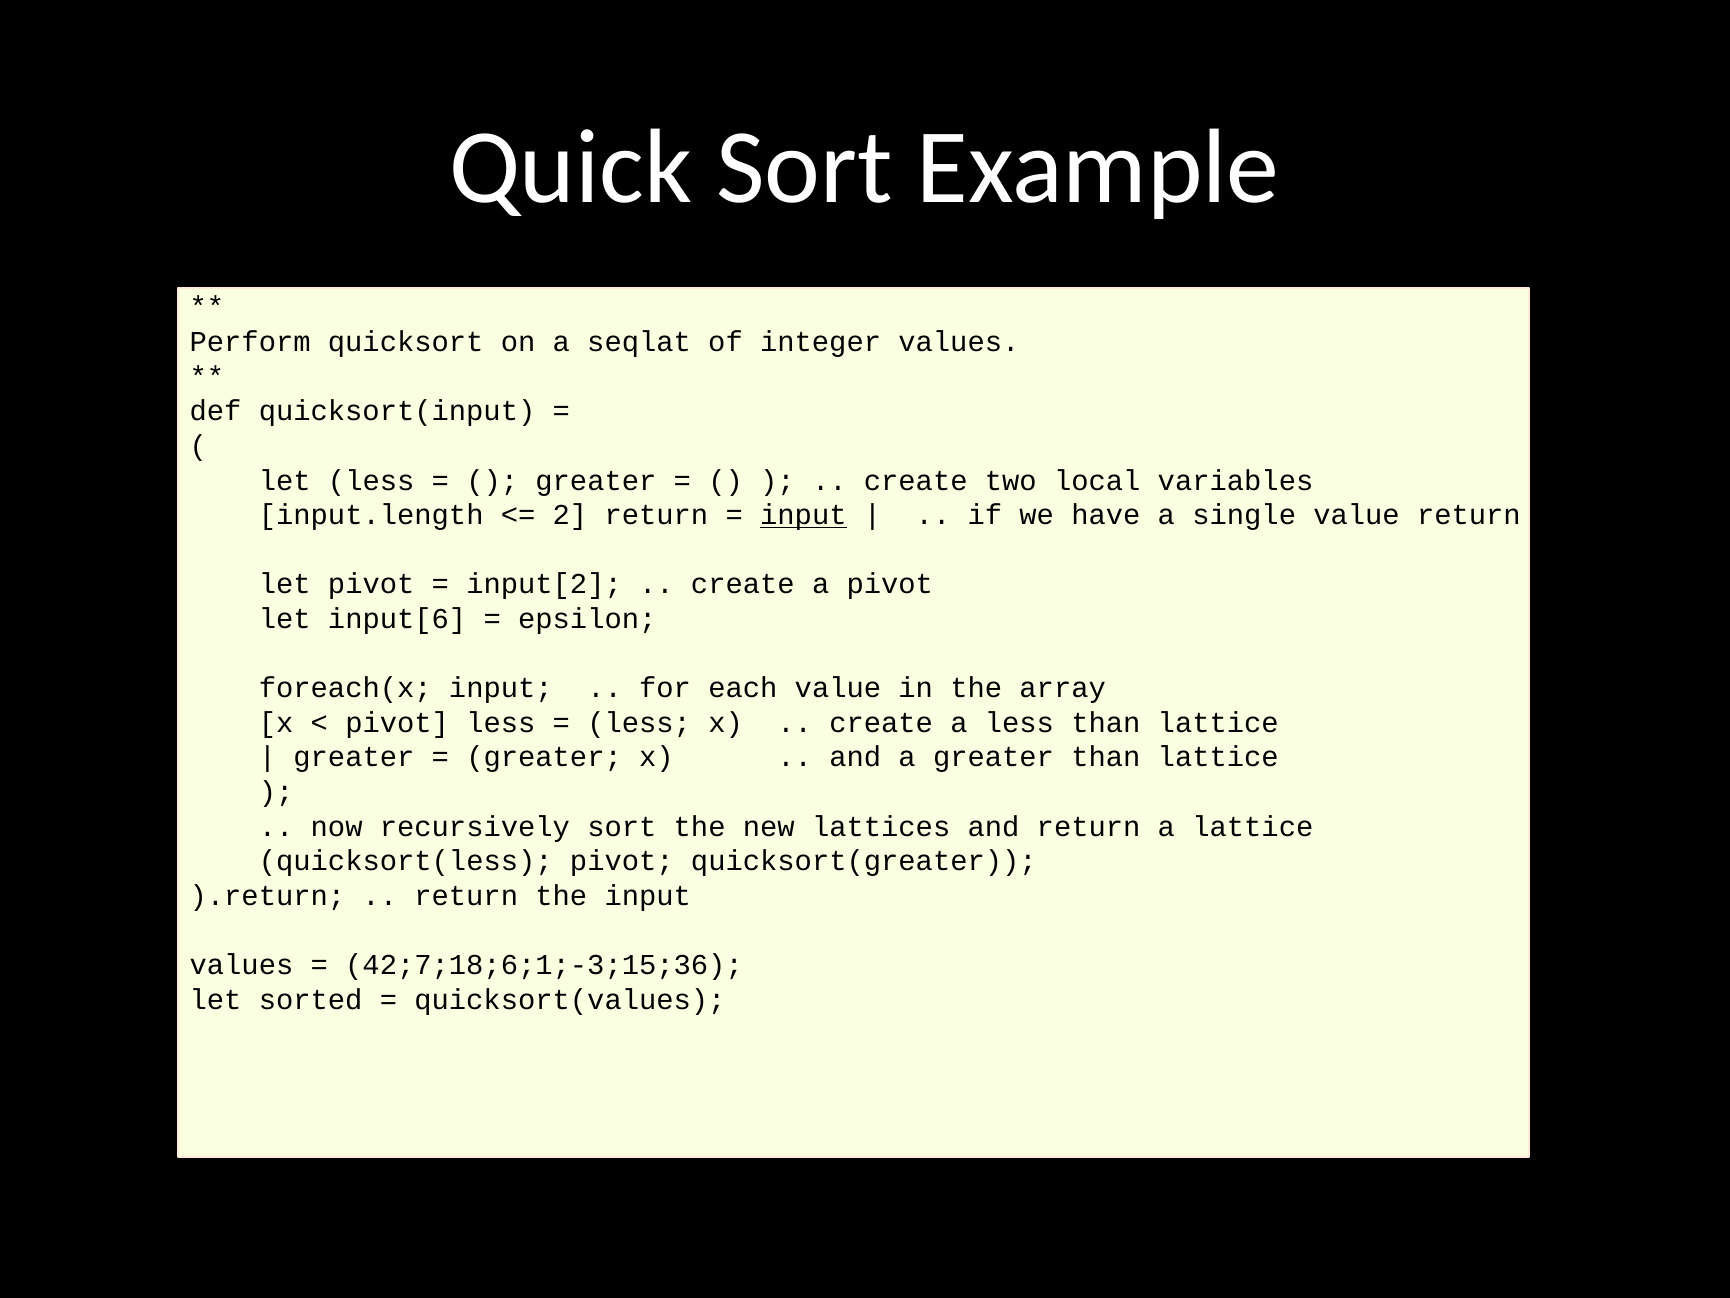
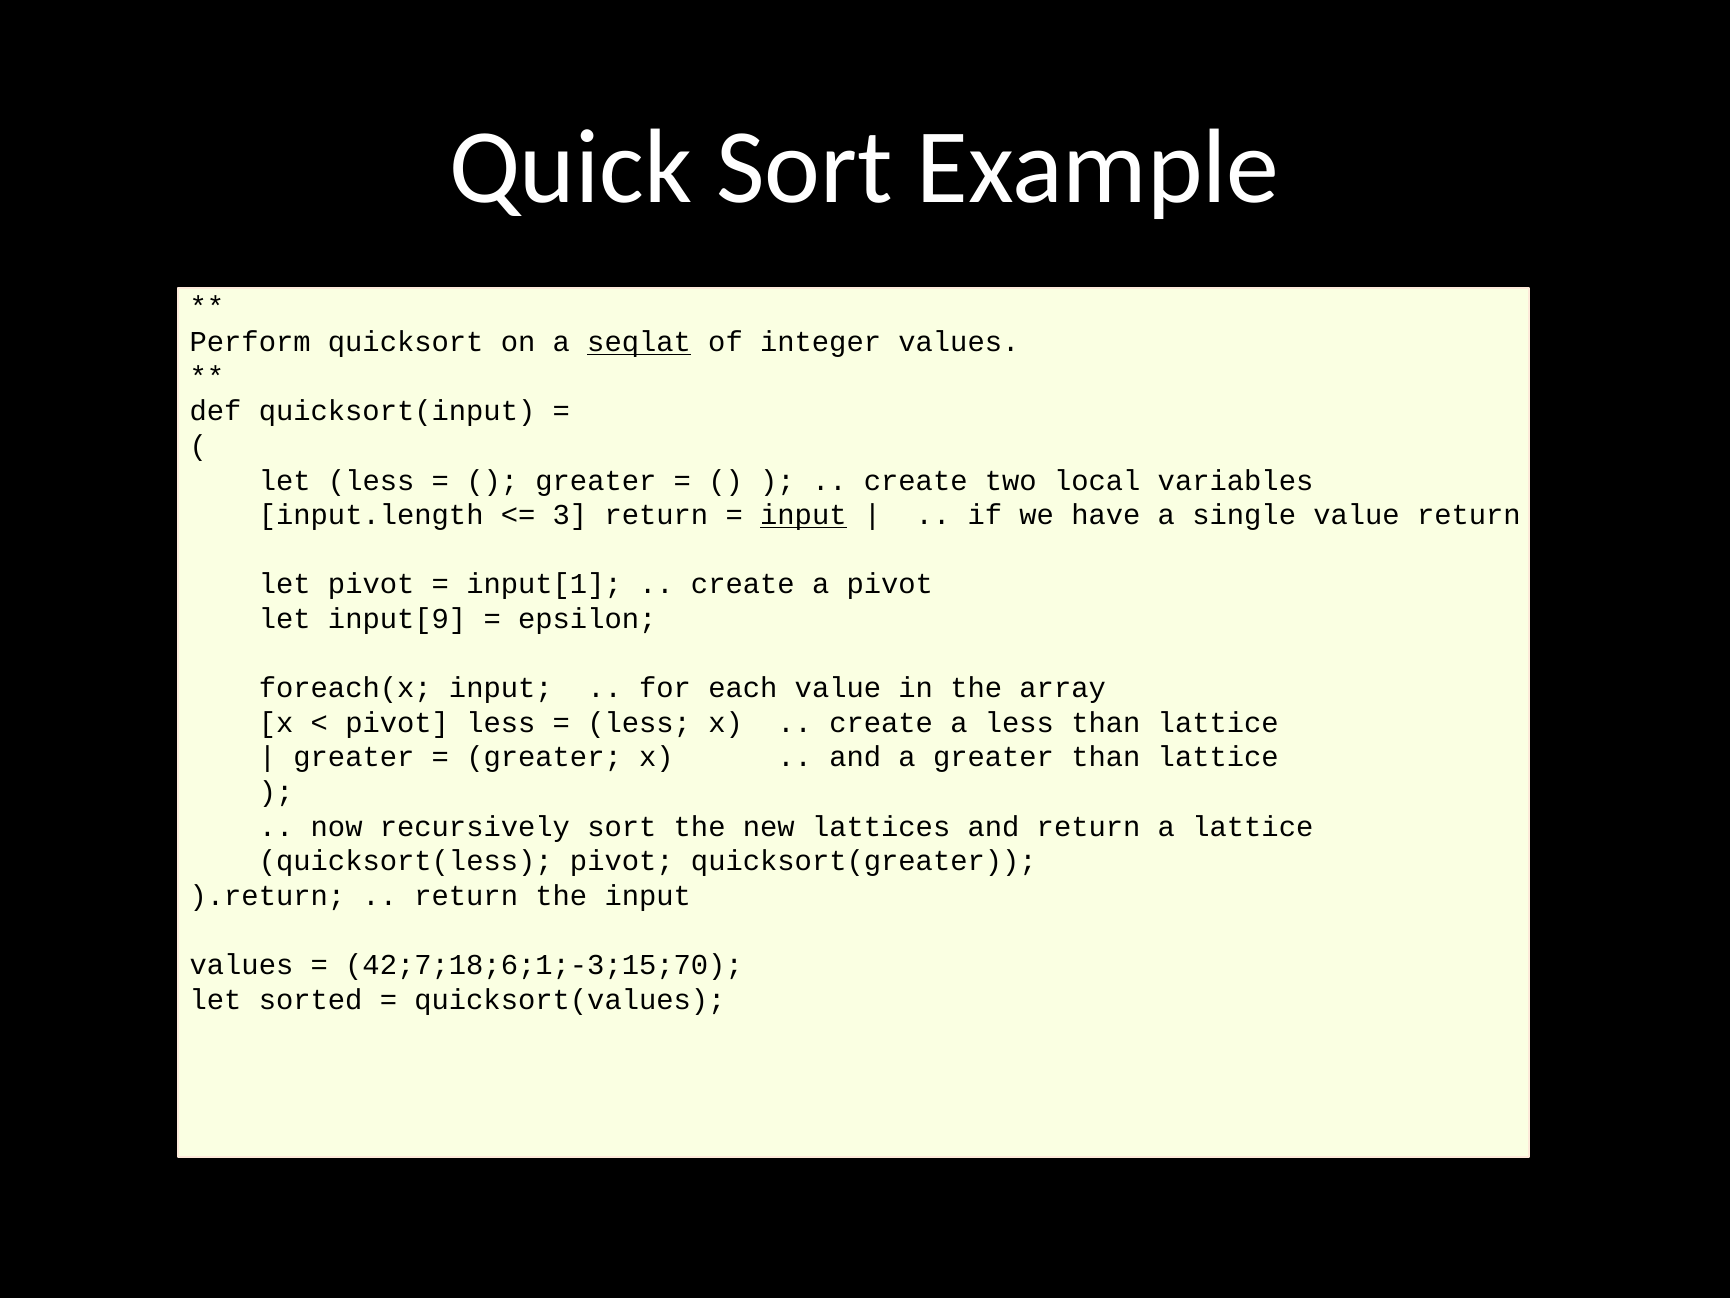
seqlat underline: none -> present
2: 2 -> 3
input[2: input[2 -> input[1
input[6: input[6 -> input[9
42;7;18;6;1;-3;15;36: 42;7;18;6;1;-3;15;36 -> 42;7;18;6;1;-3;15;70
